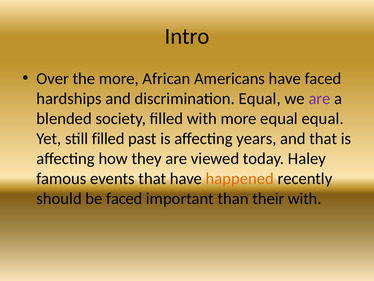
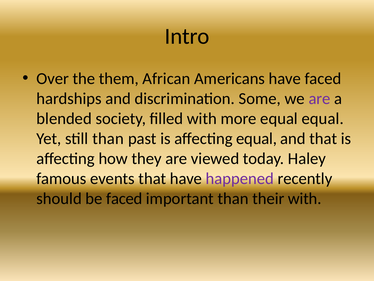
the more: more -> them
discrimination Equal: Equal -> Some
still filled: filled -> than
affecting years: years -> equal
happened colour: orange -> purple
